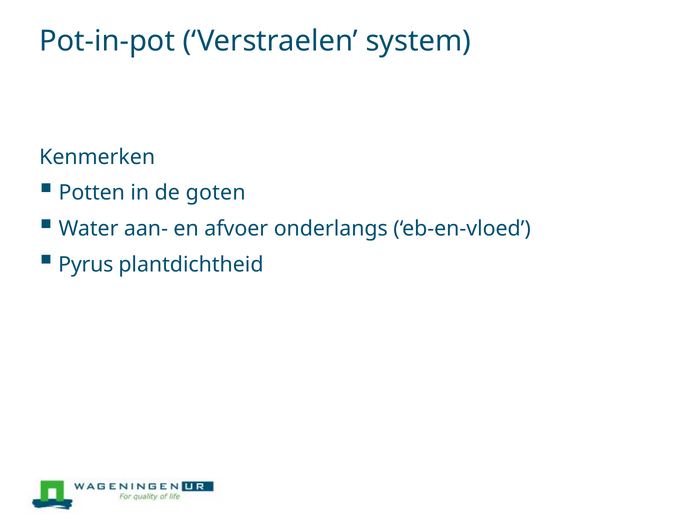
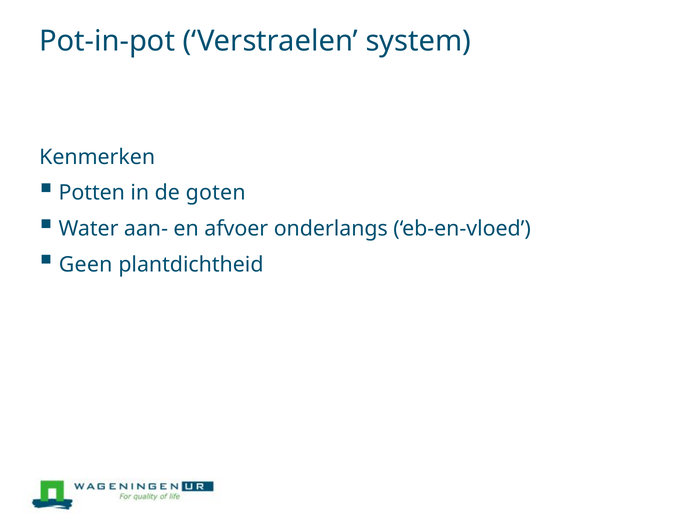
Pyrus: Pyrus -> Geen
